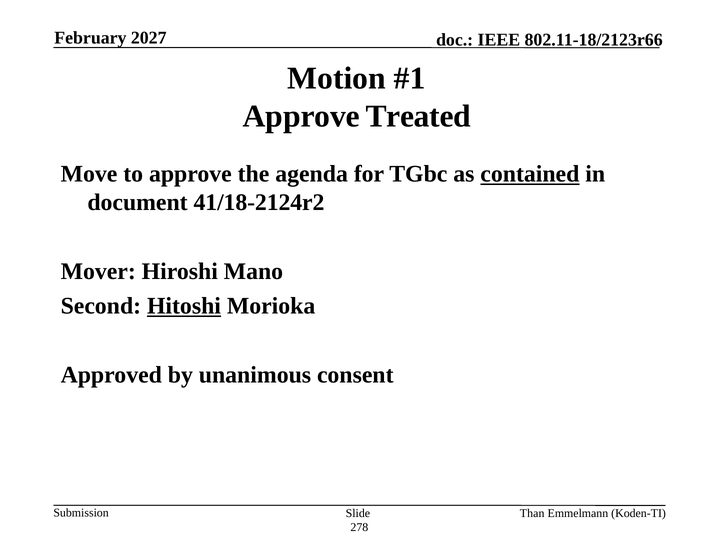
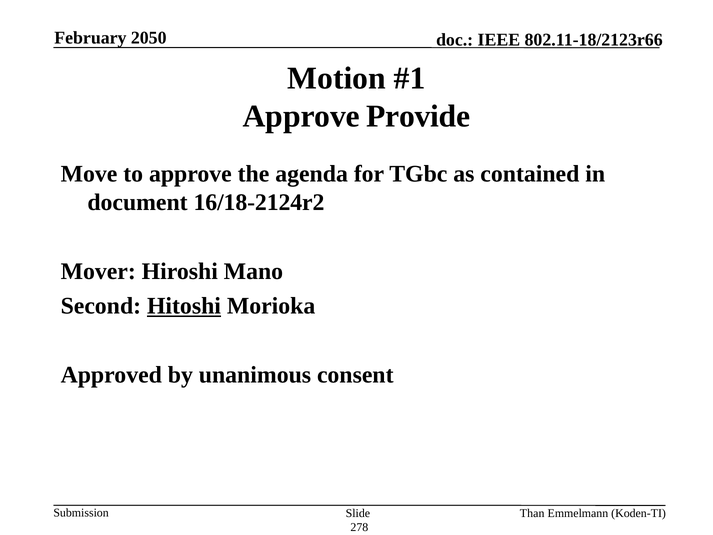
2027: 2027 -> 2050
Treated: Treated -> Provide
contained underline: present -> none
41/18-2124r2: 41/18-2124r2 -> 16/18-2124r2
